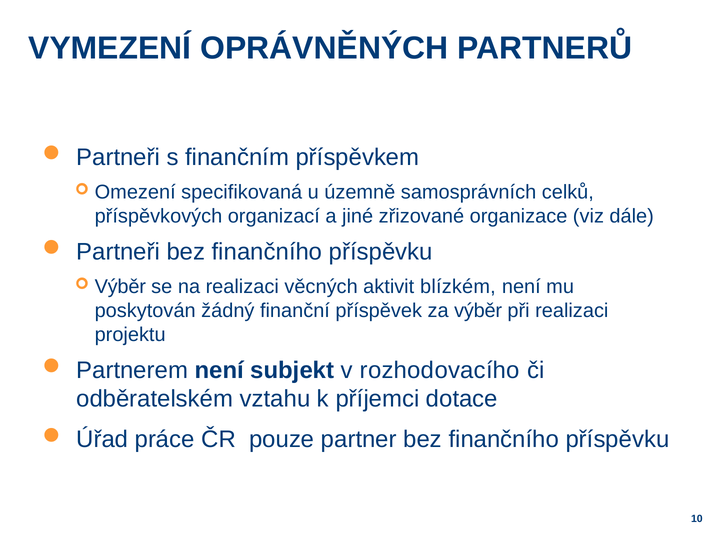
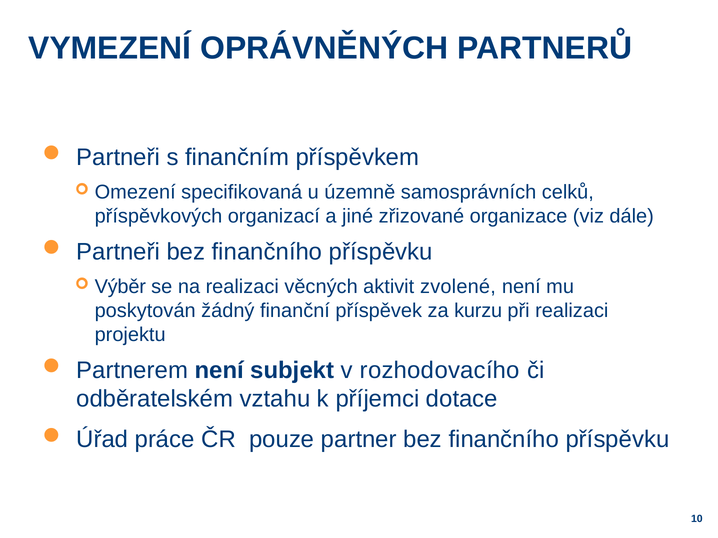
blízkém: blízkém -> zvolené
za výběr: výběr -> kurzu
